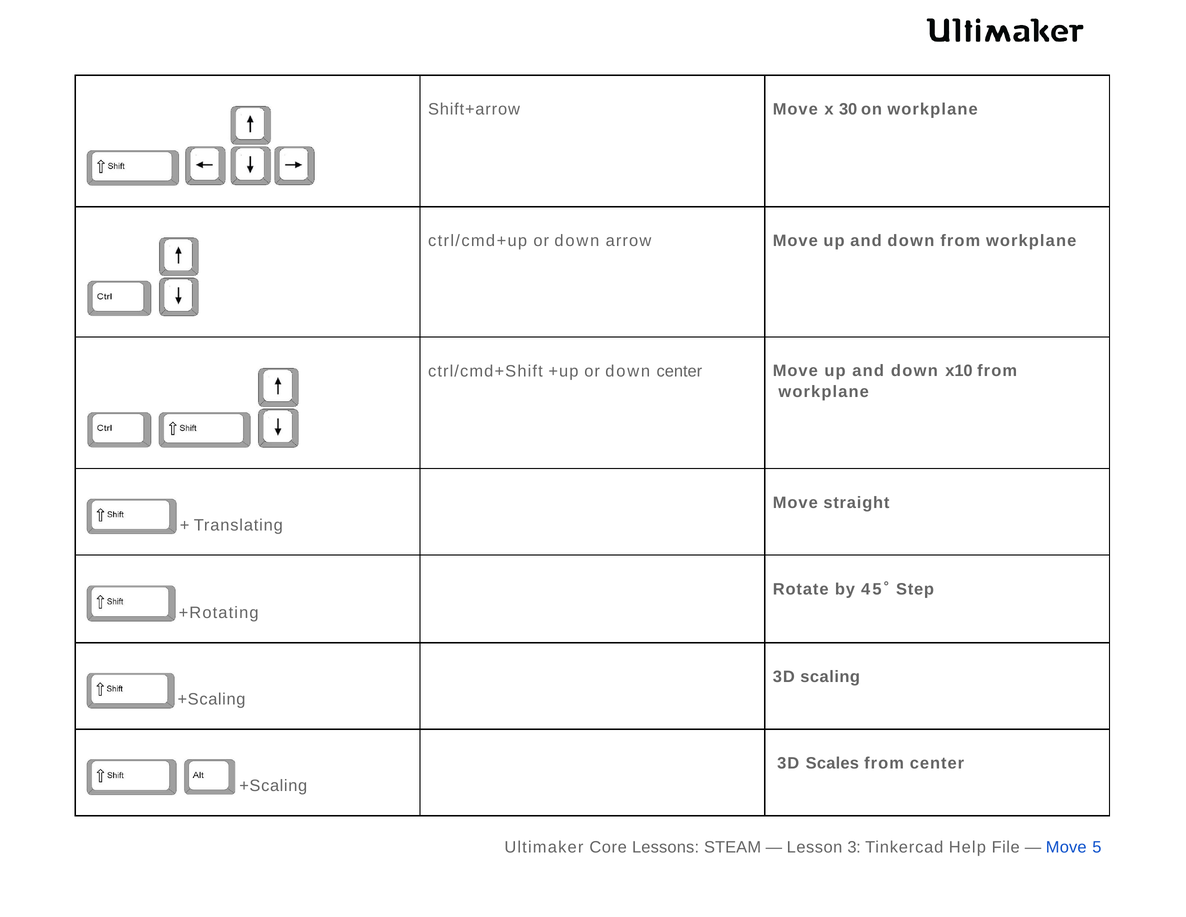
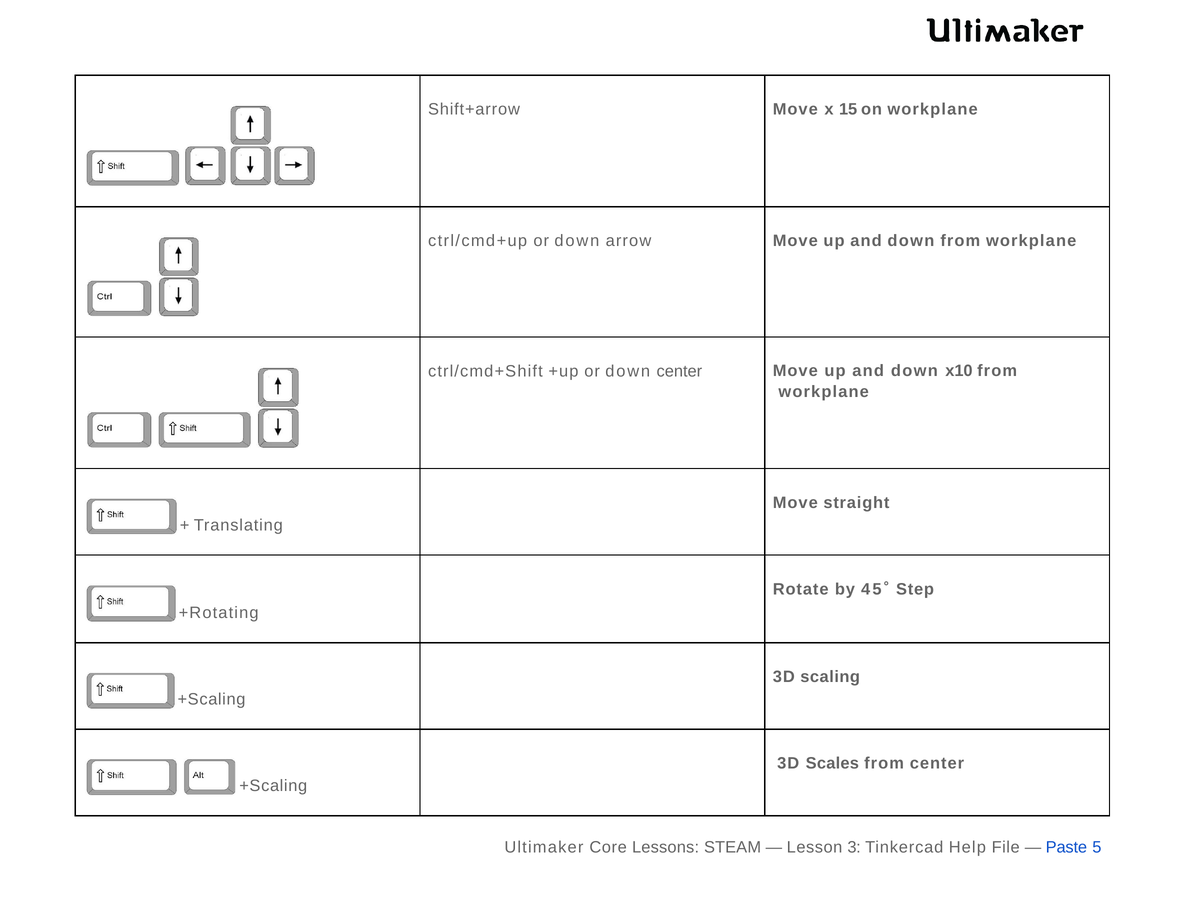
30: 30 -> 15
Move at (1066, 847): Move -> Paste
